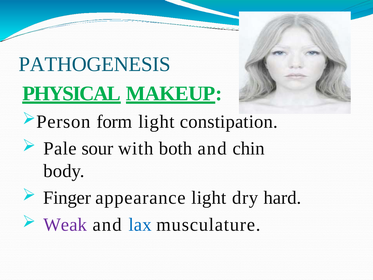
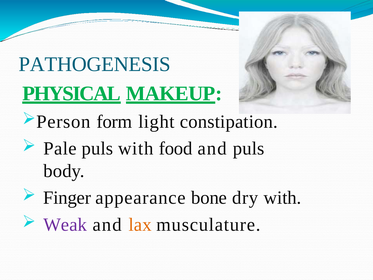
Pale sour: sour -> puls
both: both -> food
and chin: chin -> puls
appearance light: light -> bone
dry hard: hard -> with
lax colour: blue -> orange
